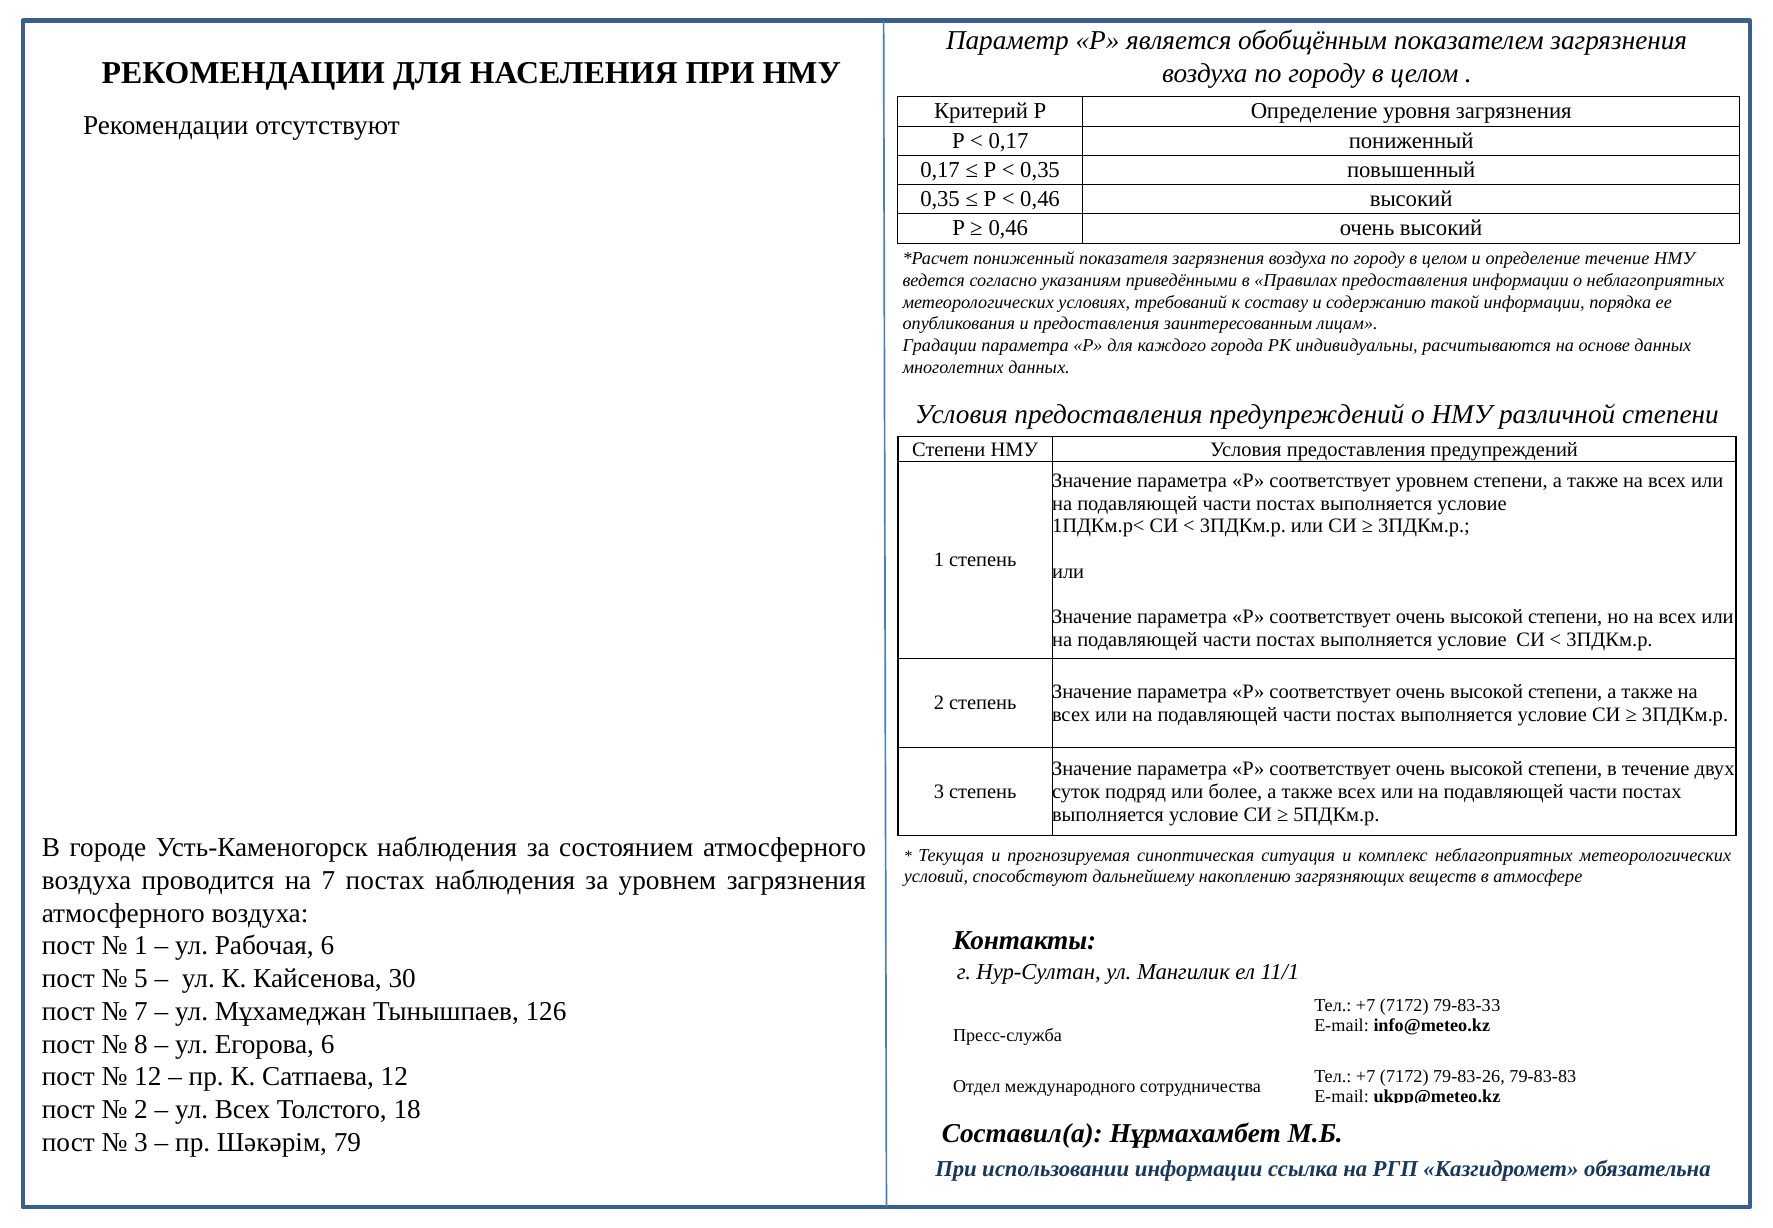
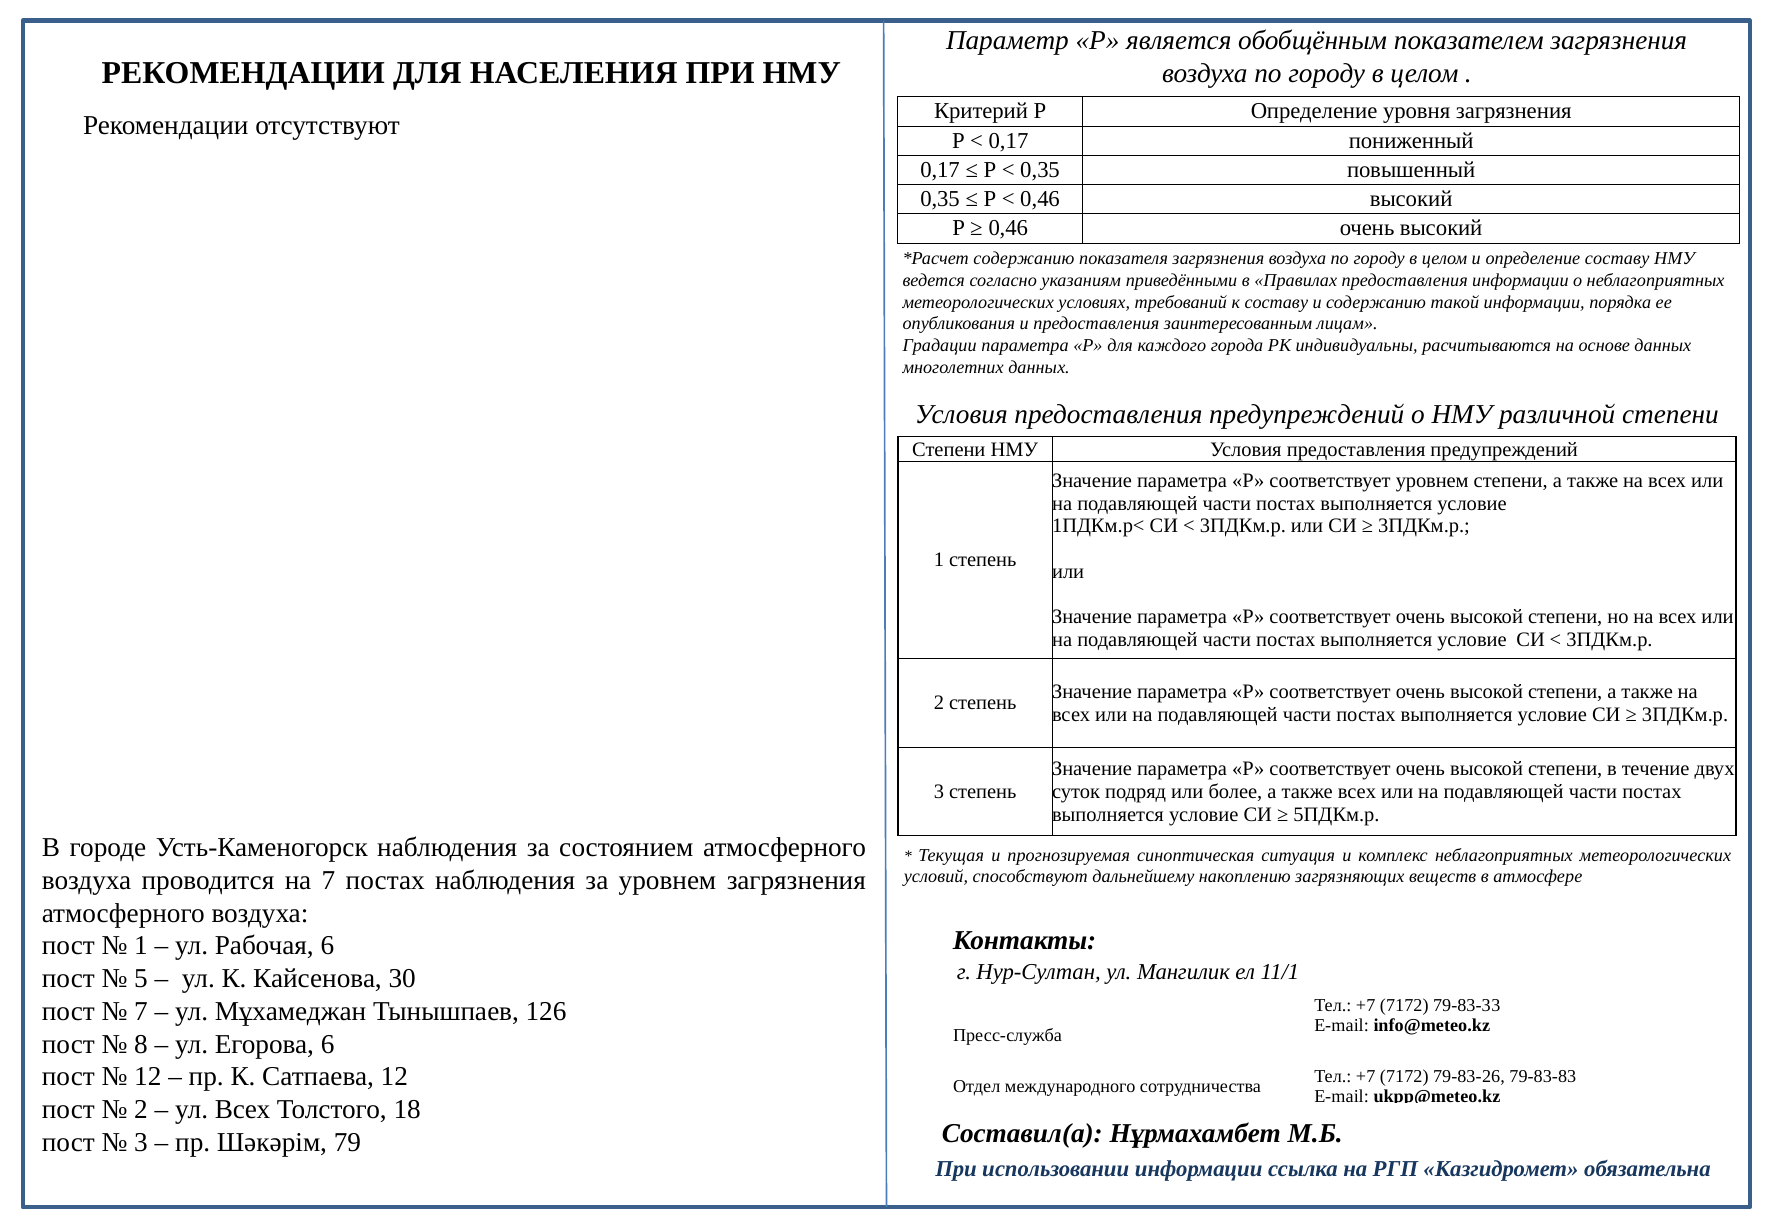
пониженный at (1024, 258): пониженный -> содержанию
определение течение: течение -> составу
